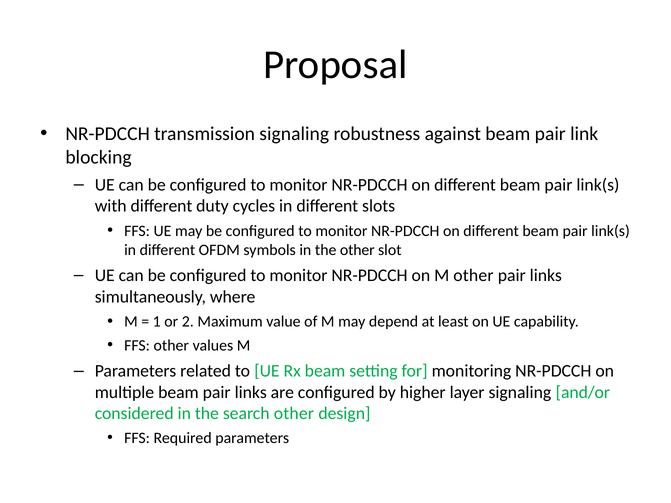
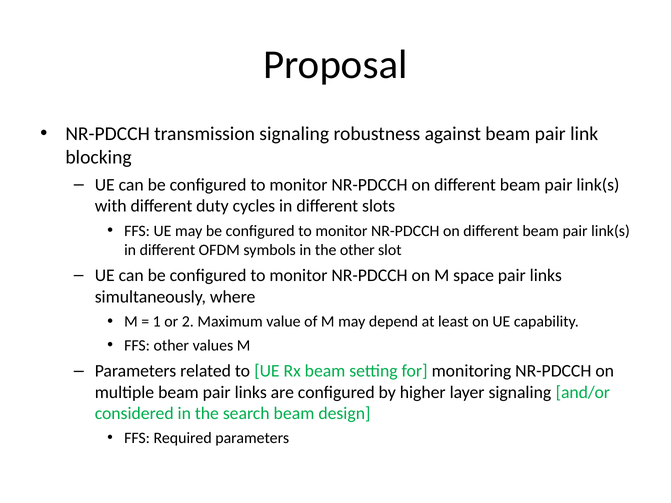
M other: other -> space
search other: other -> beam
